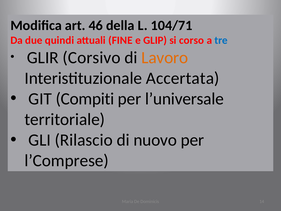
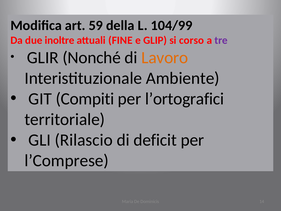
46: 46 -> 59
104/71: 104/71 -> 104/99
quindi: quindi -> inoltre
tre colour: blue -> purple
Corsivo: Corsivo -> Nonché
Accertata: Accertata -> Ambiente
l’universale: l’universale -> l’ortografici
nuovo: nuovo -> deficit
